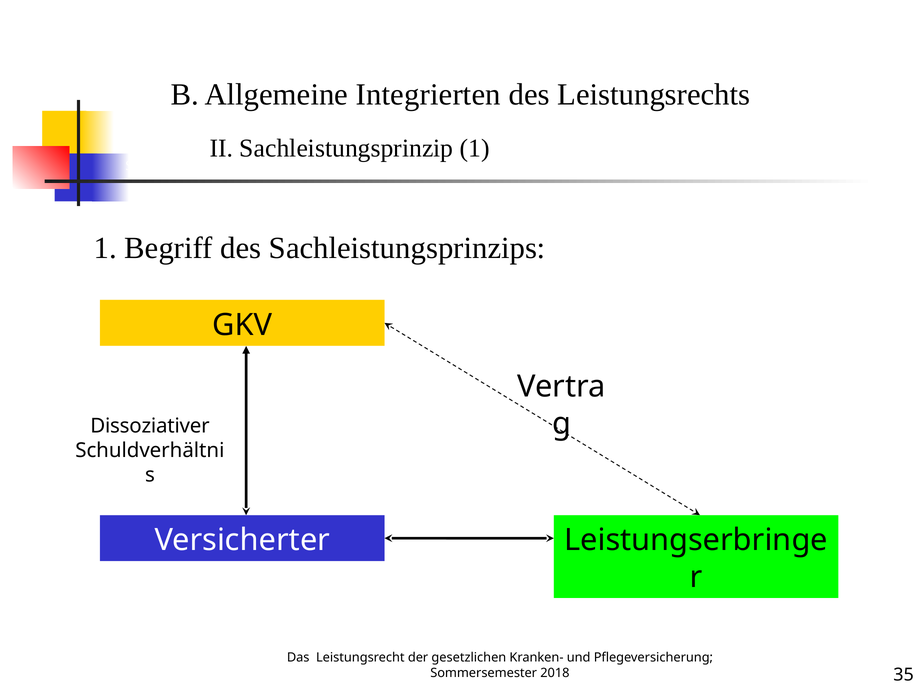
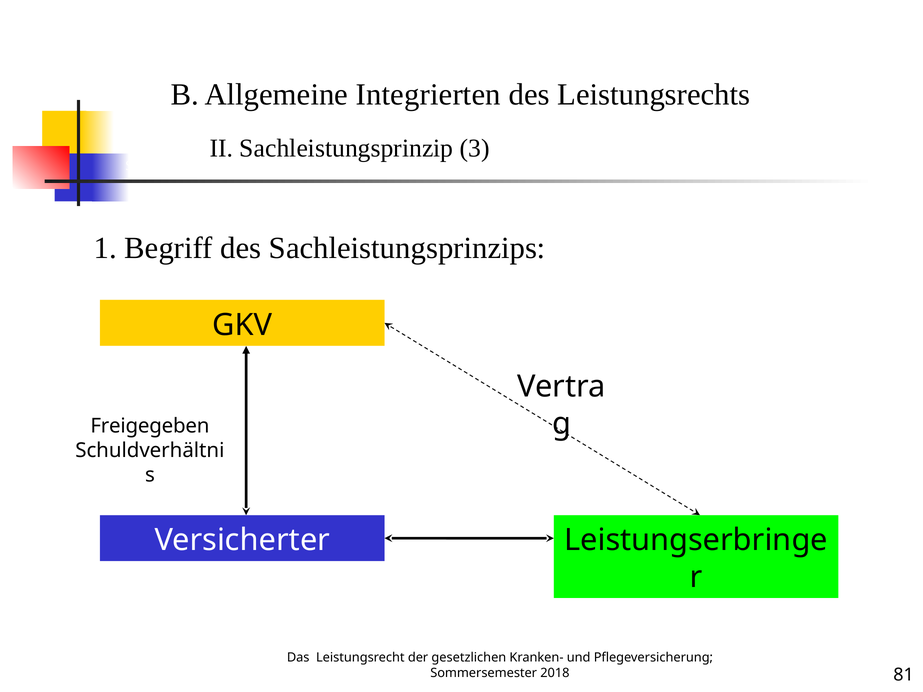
Sachleistungsprinzip 1: 1 -> 3
Dissoziativer: Dissoziativer -> Freigegeben
35: 35 -> 81
